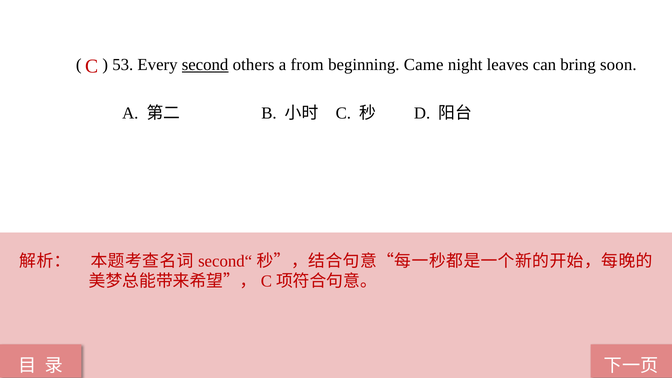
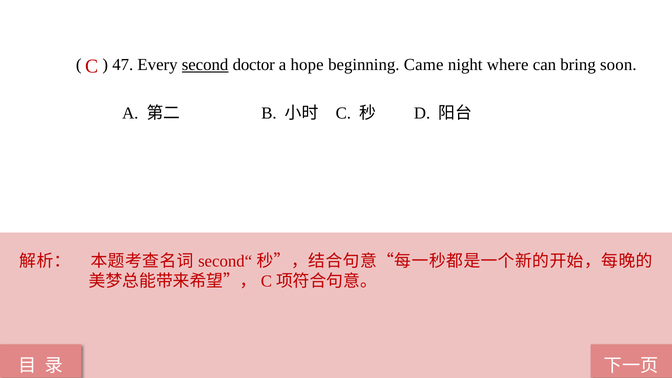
53: 53 -> 47
others: others -> doctor
from: from -> hope
leaves: leaves -> where
